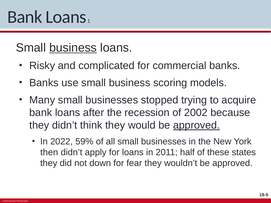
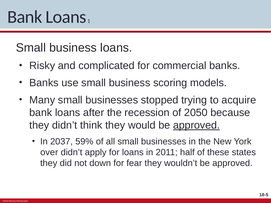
business at (73, 48) underline: present -> none
2002: 2002 -> 2050
2022: 2022 -> 2037
then: then -> over
